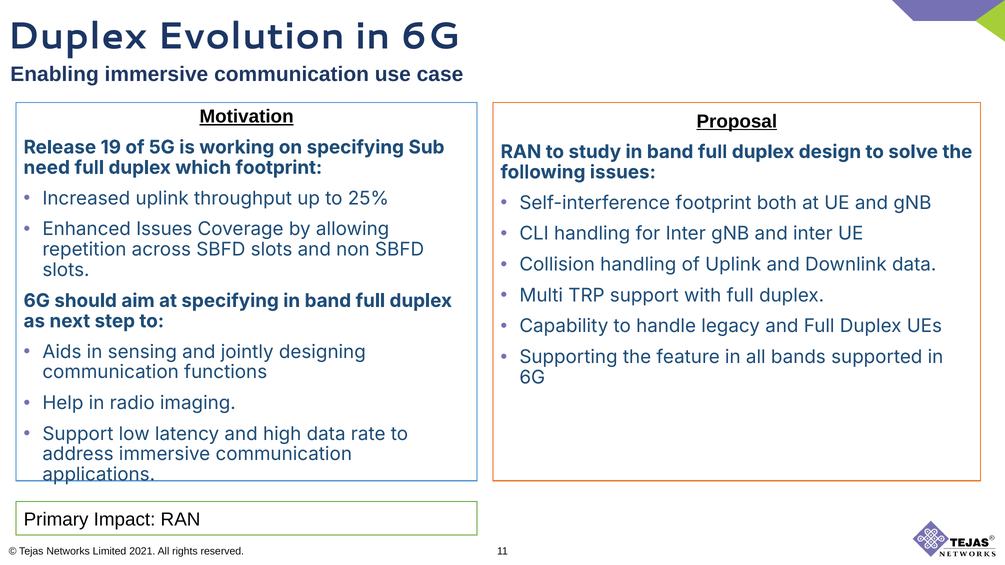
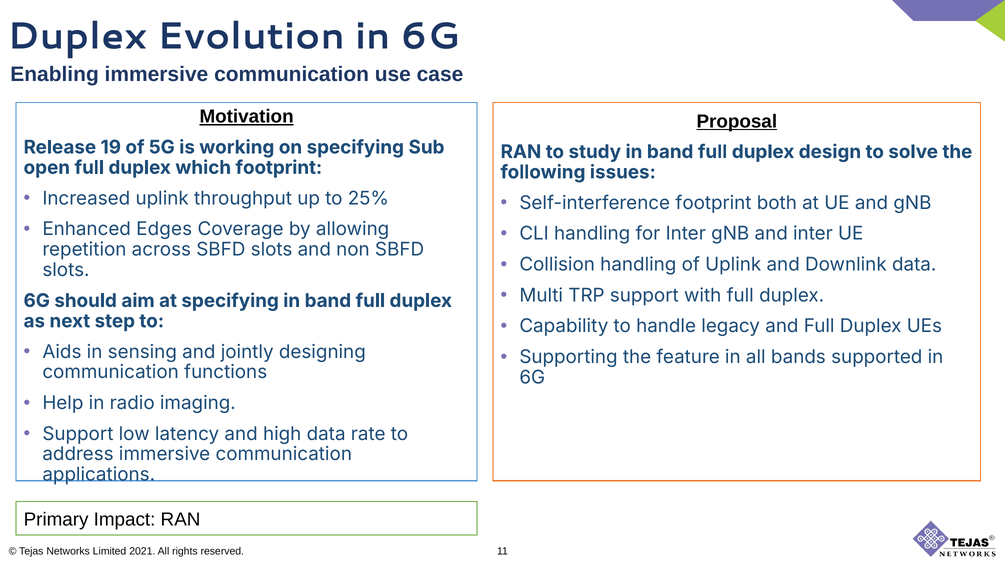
need: need -> open
Enhanced Issues: Issues -> Edges
